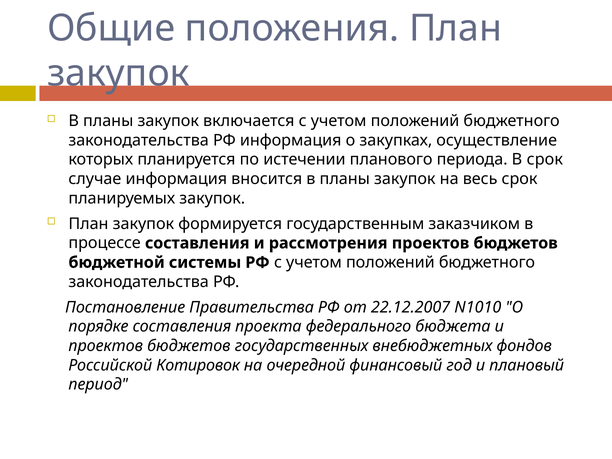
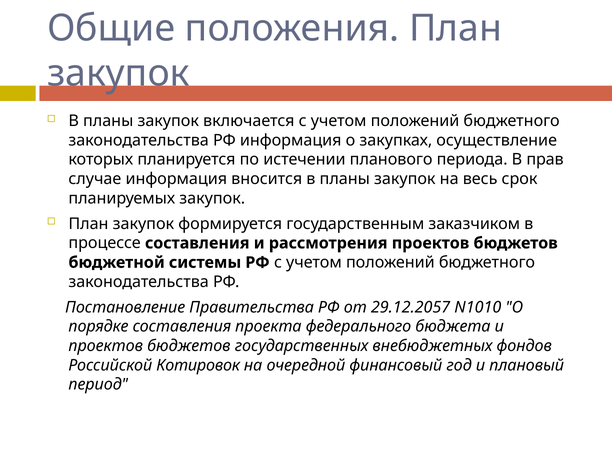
В срок: срок -> прав
22.12.2007: 22.12.2007 -> 29.12.2057
